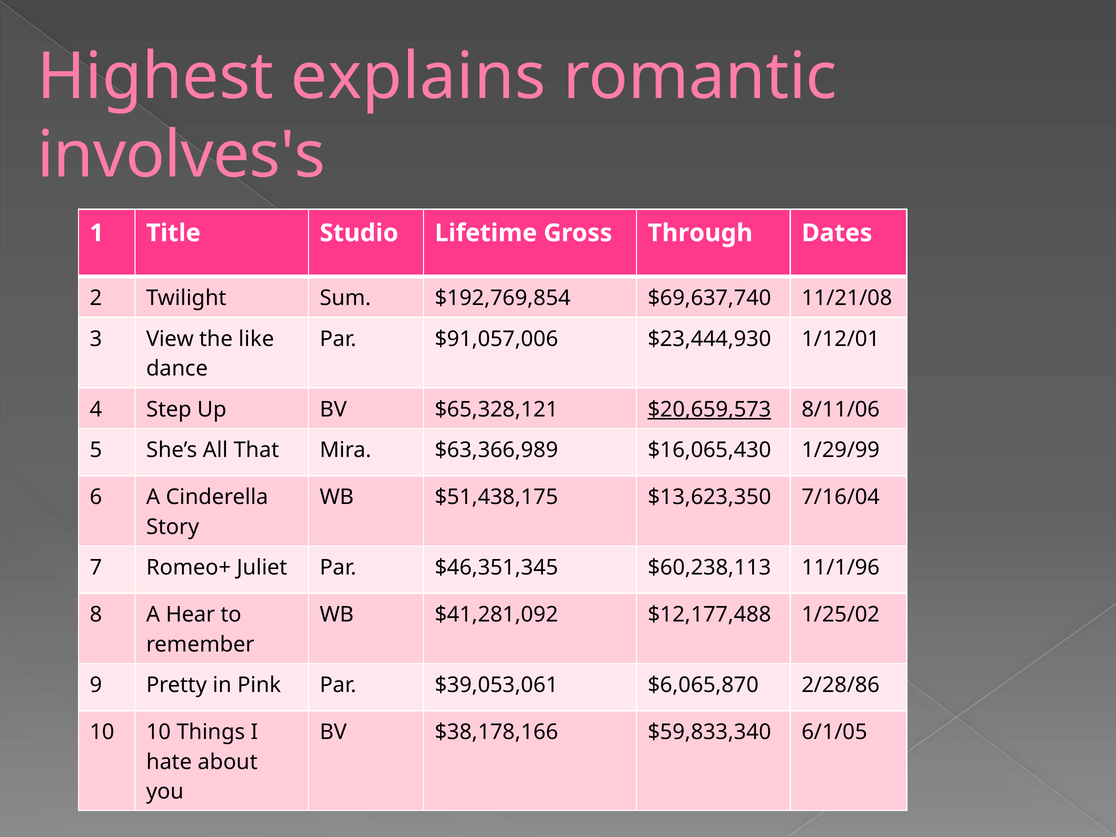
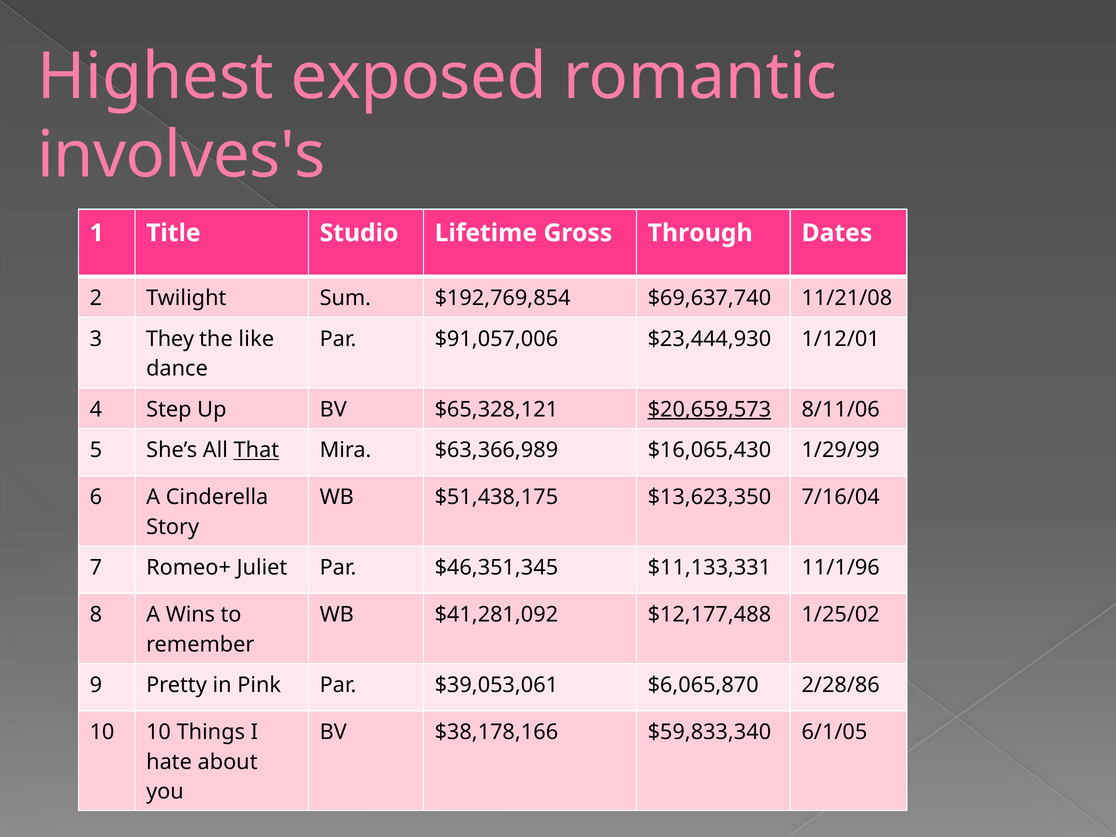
explains: explains -> exposed
View: View -> They
That underline: none -> present
$60,238,113: $60,238,113 -> $11,133,331
Hear: Hear -> Wins
